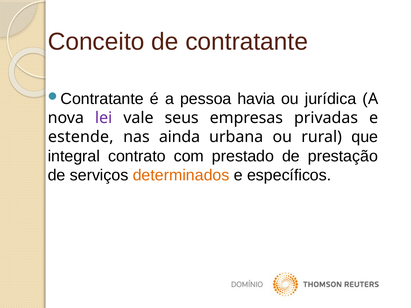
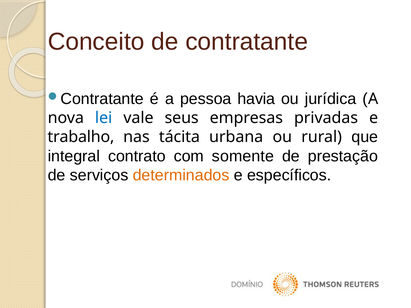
lei colour: purple -> blue
estende: estende -> trabalho
ainda: ainda -> tácita
prestado: prestado -> somente
